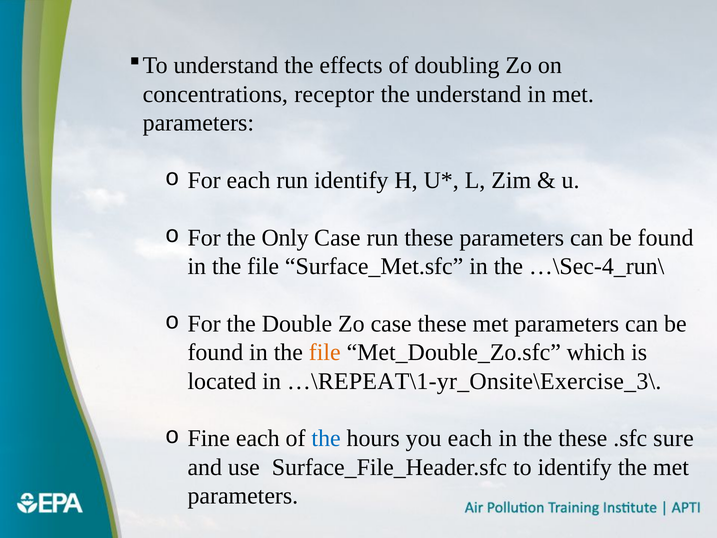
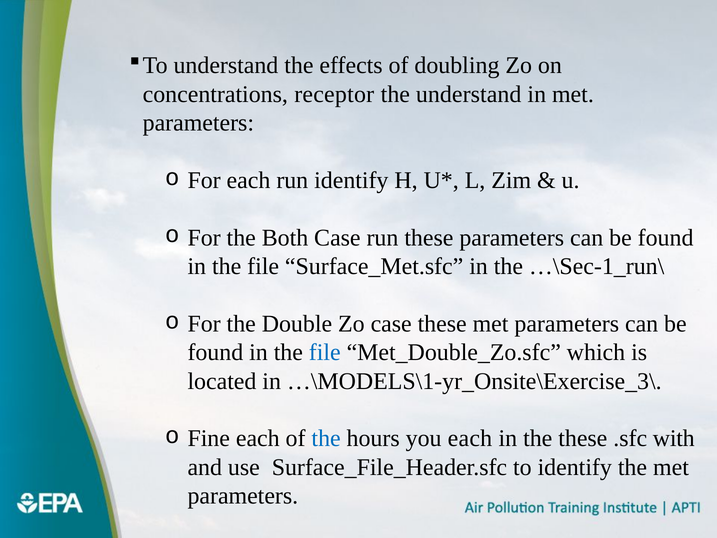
Only: Only -> Both
…\Sec-4_run\: …\Sec-4_run\ -> …\Sec-1_run\
file at (325, 352) colour: orange -> blue
…\REPEAT\1-yr_Onsite\Exercise_3\: …\REPEAT\1-yr_Onsite\Exercise_3\ -> …\MODELS\1-yr_Onsite\Exercise_3\
sure: sure -> with
